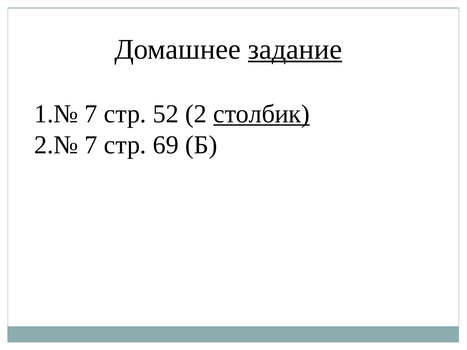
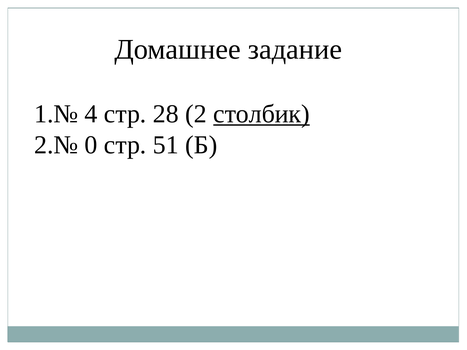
задание underline: present -> none
7 at (91, 114): 7 -> 4
52: 52 -> 28
7 at (91, 145): 7 -> 0
69: 69 -> 51
